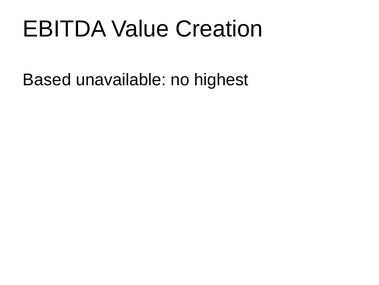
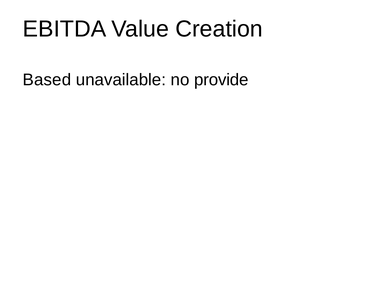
highest: highest -> provide
